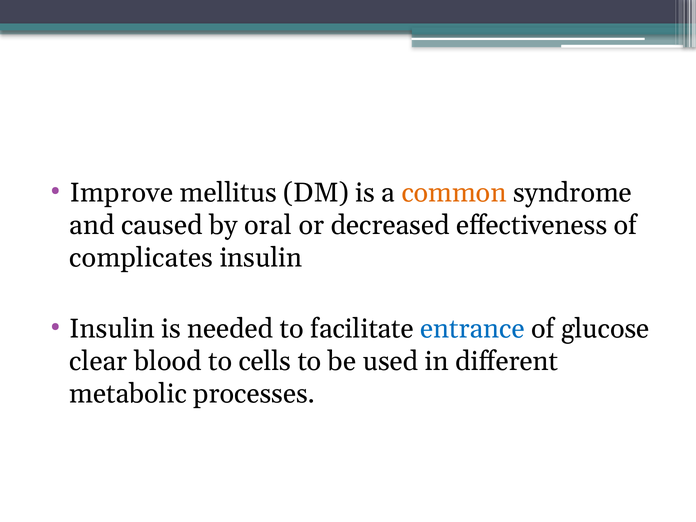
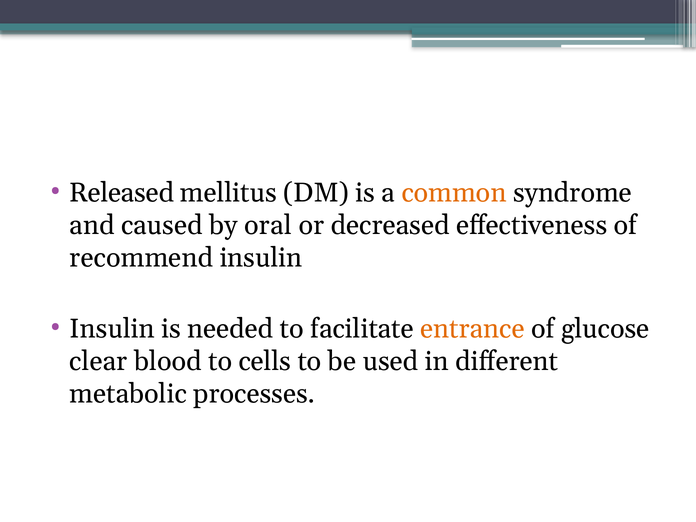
Improve: Improve -> Released
complicates: complicates -> recommend
entrance colour: blue -> orange
